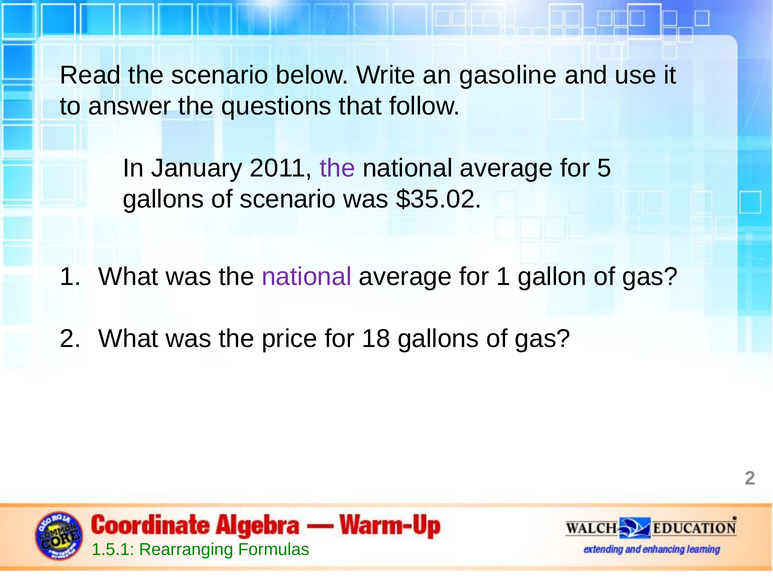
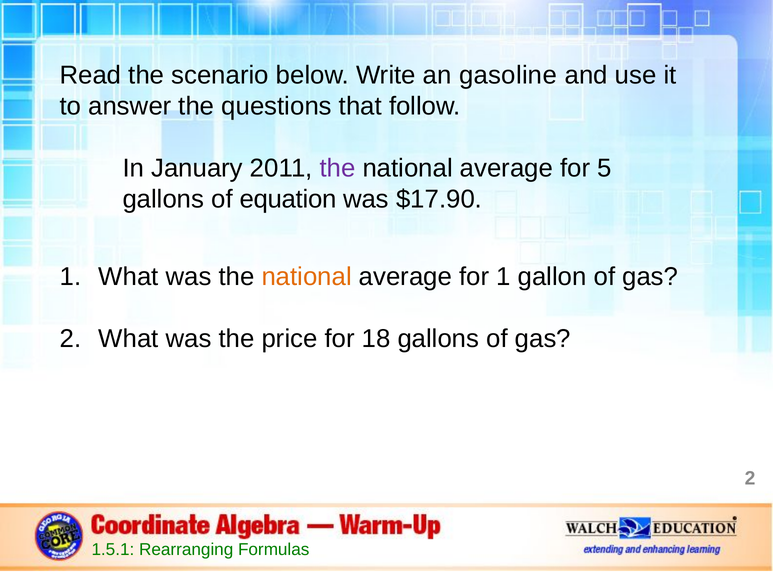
of scenario: scenario -> equation
$35.02: $35.02 -> $17.90
national at (307, 277) colour: purple -> orange
